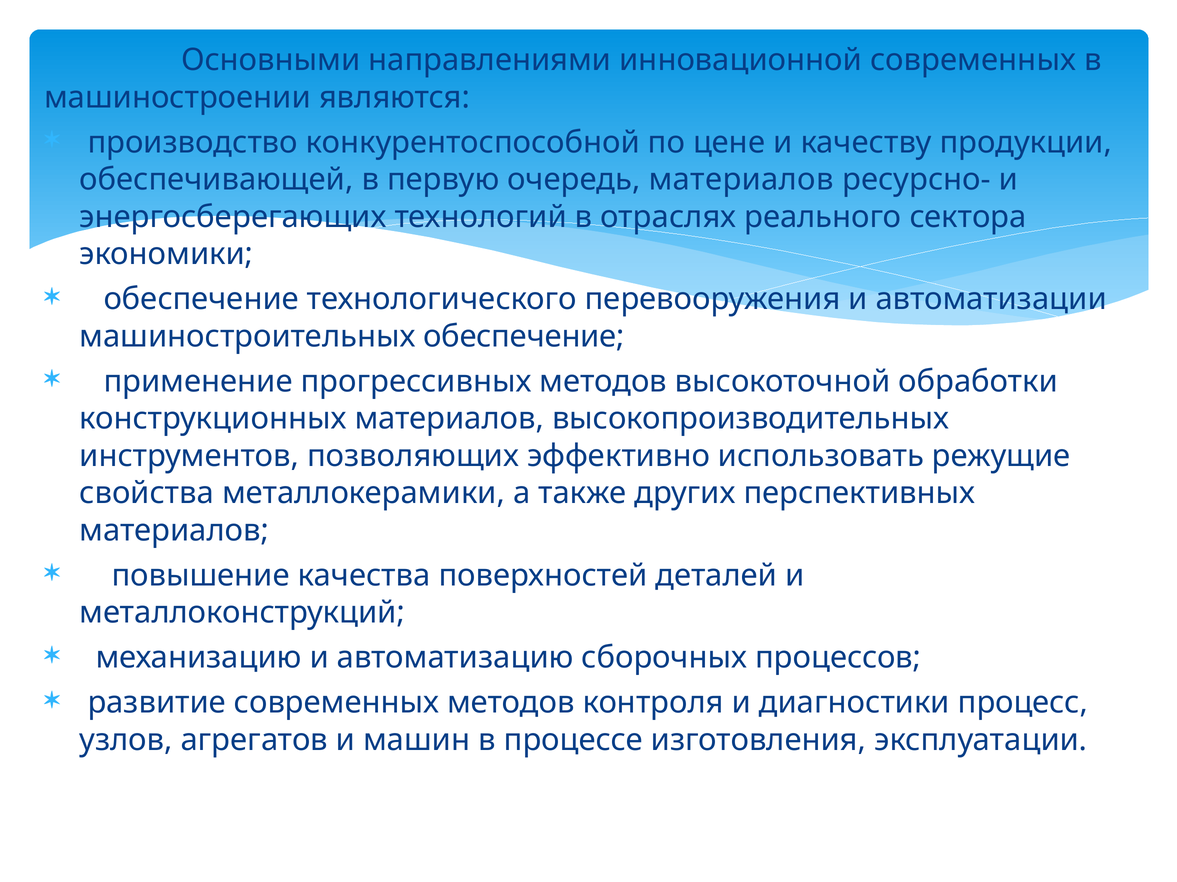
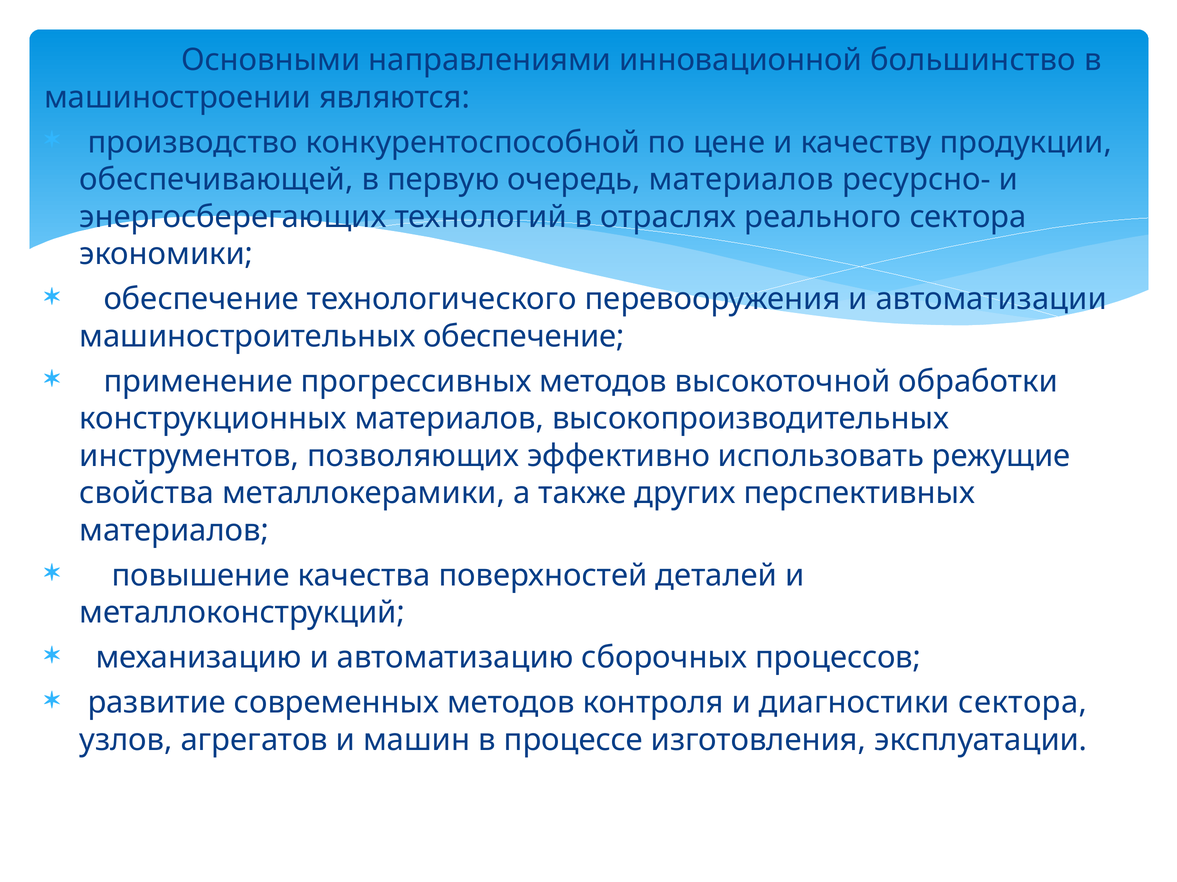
инновационной современных: современных -> большинство
диагностики процесс: процесс -> сектора
